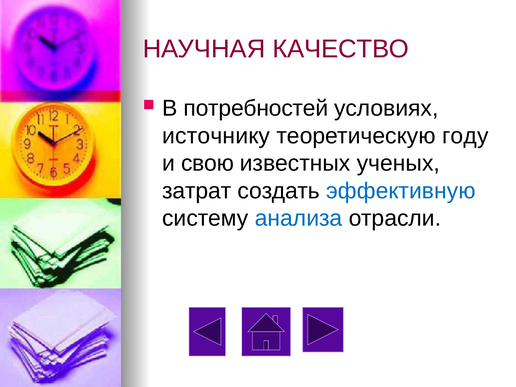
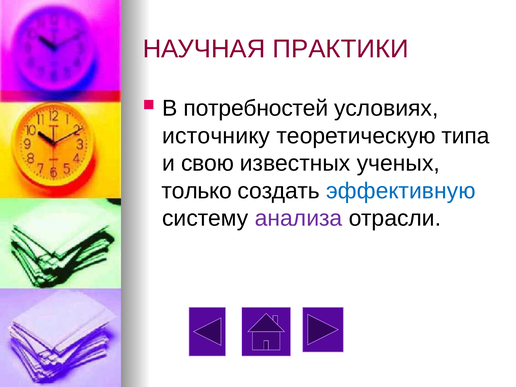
КАЧЕСТВО: КАЧЕСТВО -> ПРАКТИКИ
году: году -> типа
затрат: затрат -> только
анализа colour: blue -> purple
